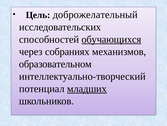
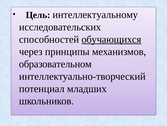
доброжелательный: доброжелательный -> интеллектуальному
собраниях: собраниях -> принципы
младших underline: present -> none
